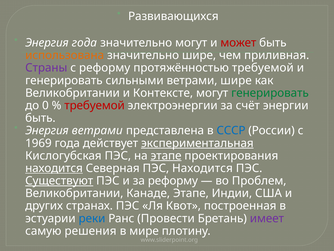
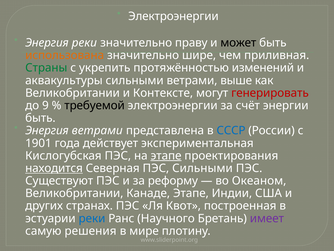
Развивающихся at (173, 16): Развивающихся -> Электроэнергии
Энергия года: года -> реки
значительно могут: могут -> праву
может colour: red -> black
Страны colour: purple -> green
с реформу: реформу -> укрепить
протяжённостью требуемой: требуемой -> изменений
генерировать at (64, 80): генерировать -> аквакультуры
ветрами шире: шире -> выше
генерировать at (270, 93) colour: green -> red
0: 0 -> 9
требуемой at (95, 105) colour: red -> black
1969: 1969 -> 1901
экспериментальная underline: present -> none
ПЭС Находится: Находится -> Сильными
Существуют underline: present -> none
Проблем: Проблем -> Океаном
Провести: Провести -> Научного
